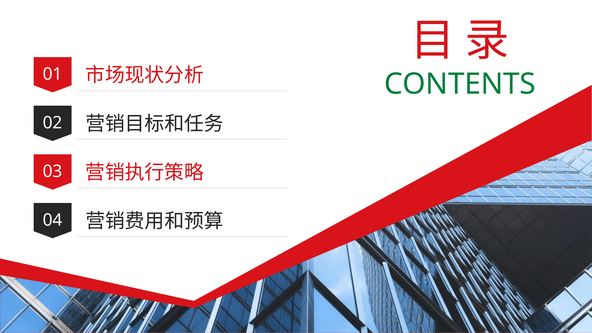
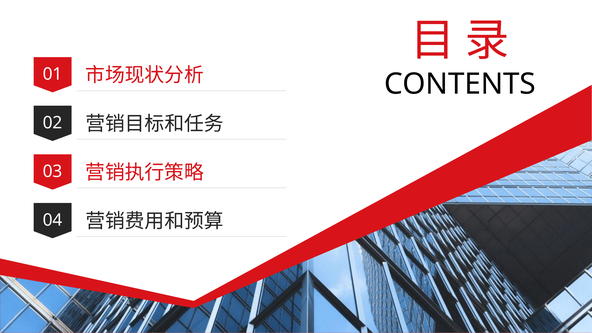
CONTENTS colour: green -> black
